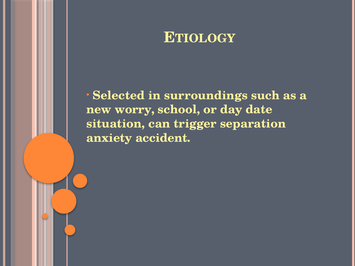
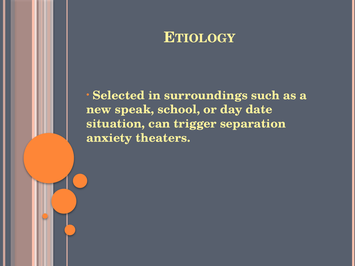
worry: worry -> speak
accident: accident -> theaters
